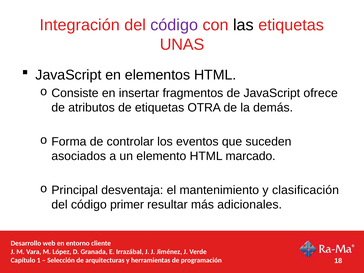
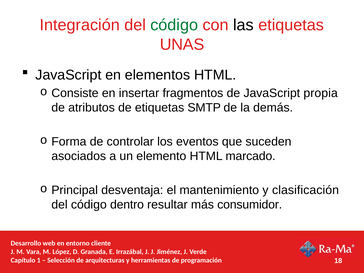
código at (174, 25) colour: purple -> green
ofrece: ofrece -> propia
OTRA: OTRA -> SMTP
primer: primer -> dentro
adicionales: adicionales -> consumidor
